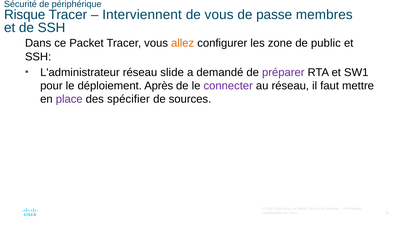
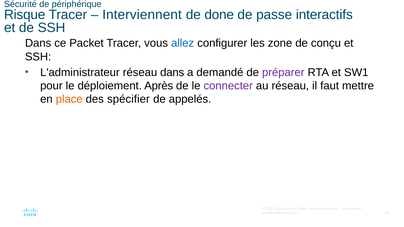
de vous: vous -> done
membres: membres -> interactifs
allez colour: orange -> blue
public: public -> conçu
réseau slide: slide -> dans
place colour: purple -> orange
sources: sources -> appelés
